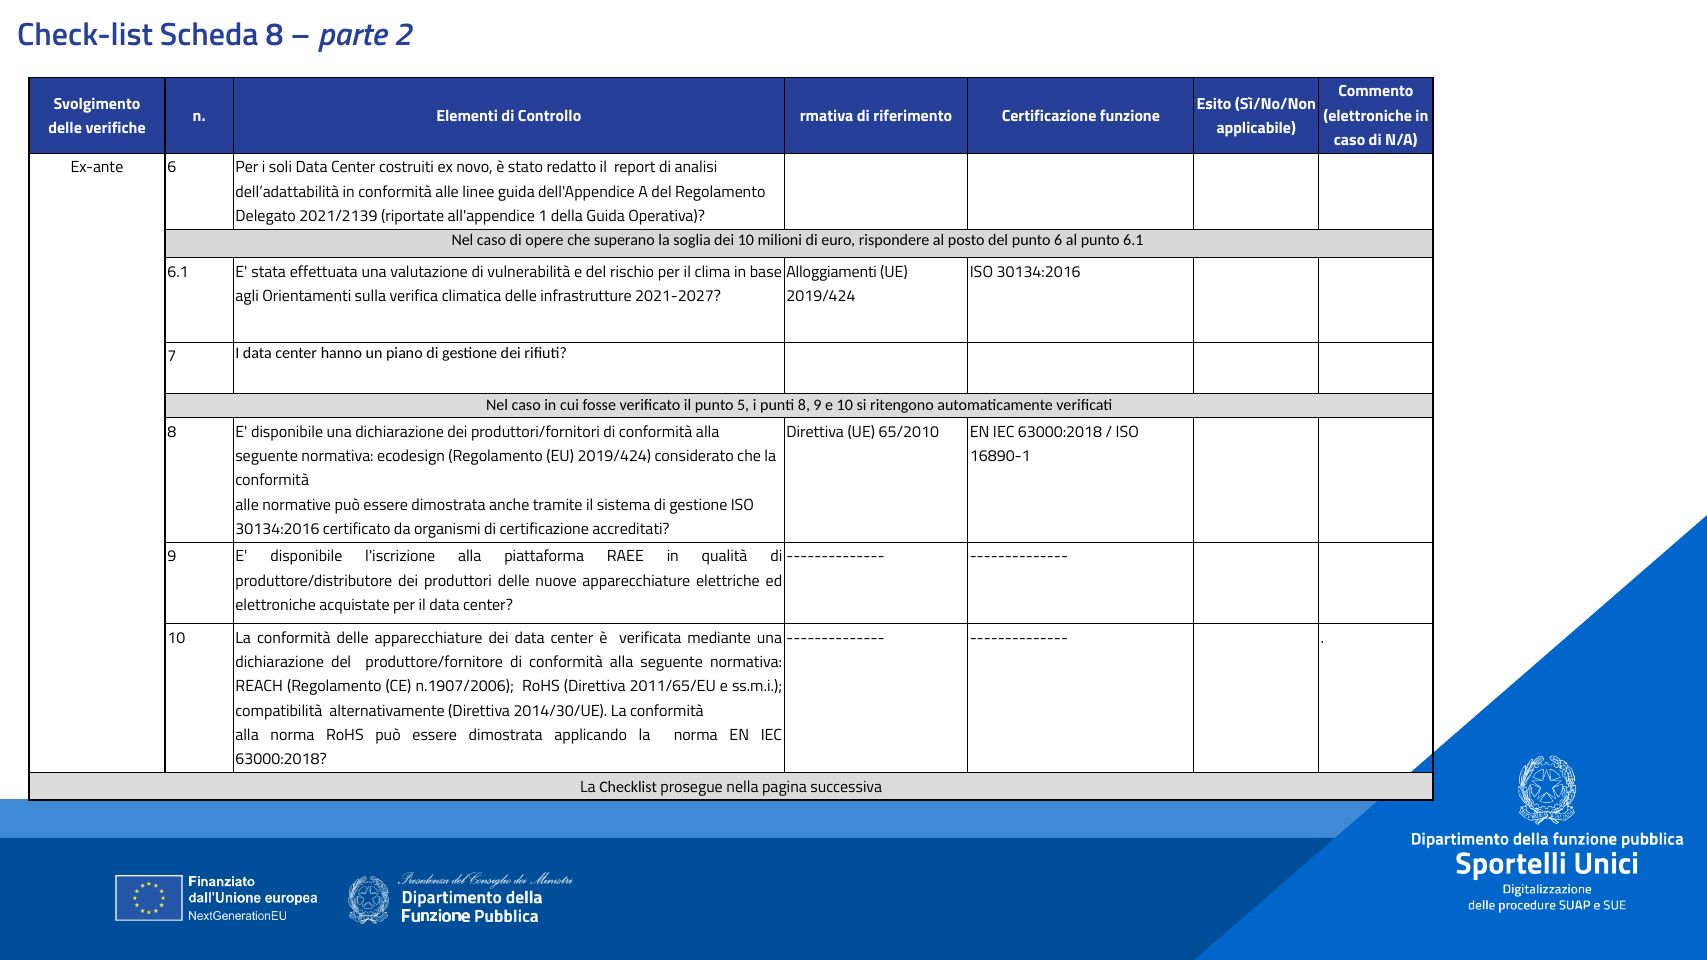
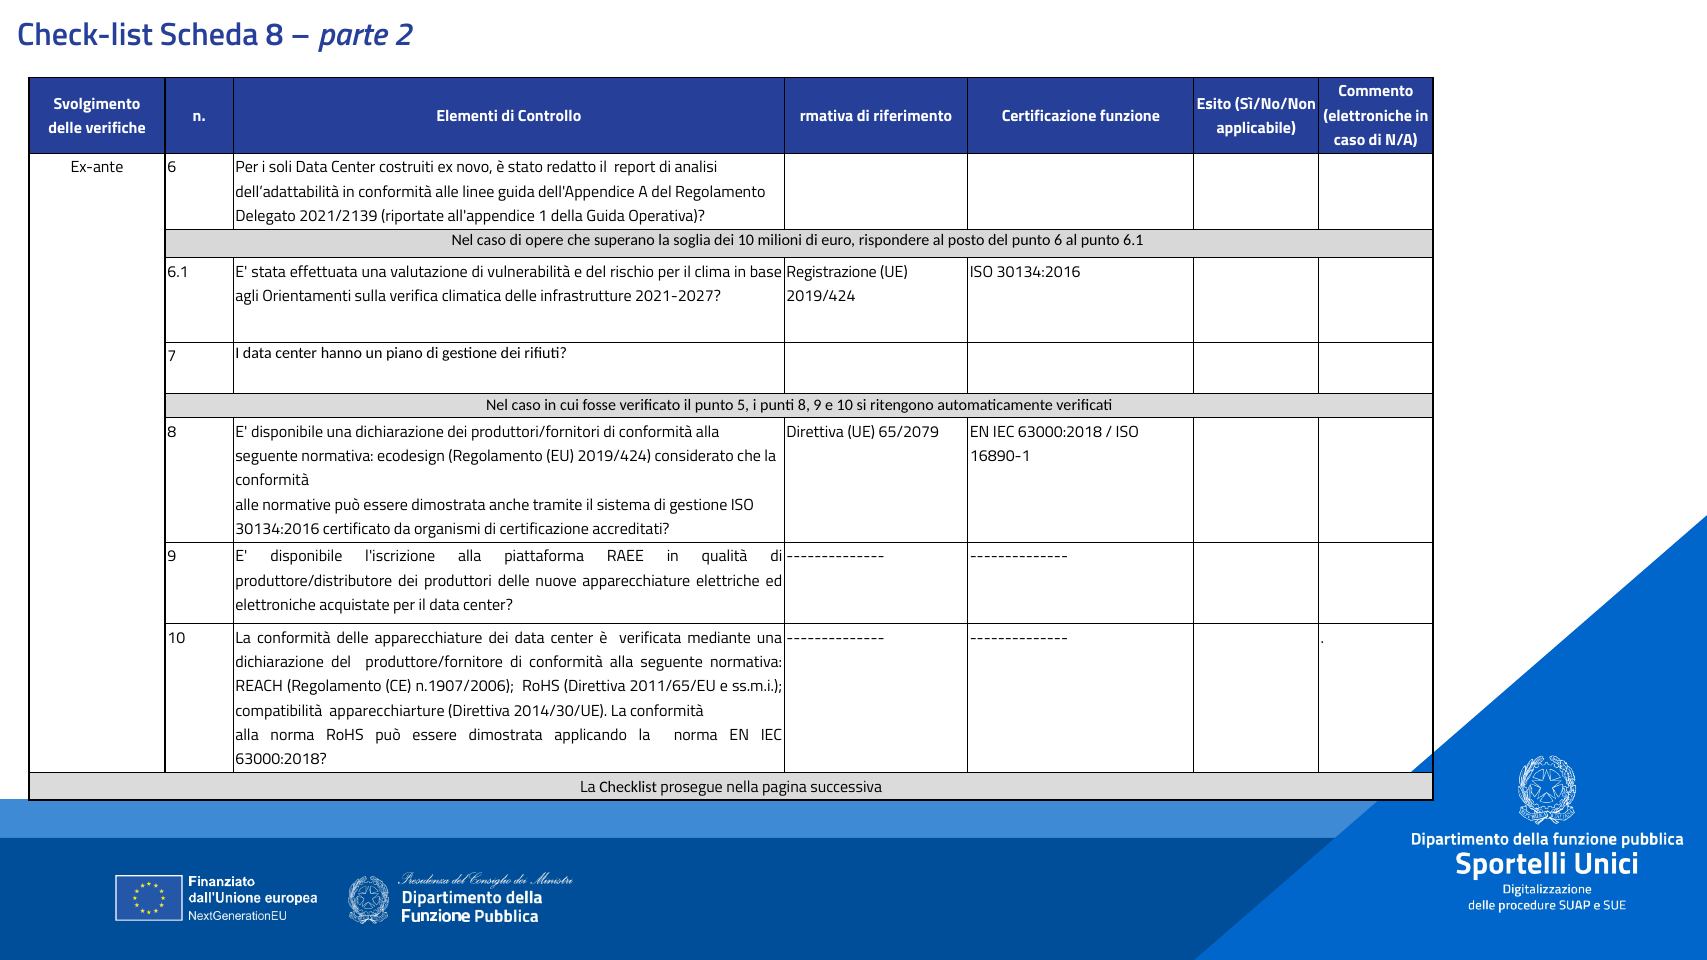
Alloggiamenti: Alloggiamenti -> Registrazione
65/2010: 65/2010 -> 65/2079
alternativamente: alternativamente -> apparecchiarture
